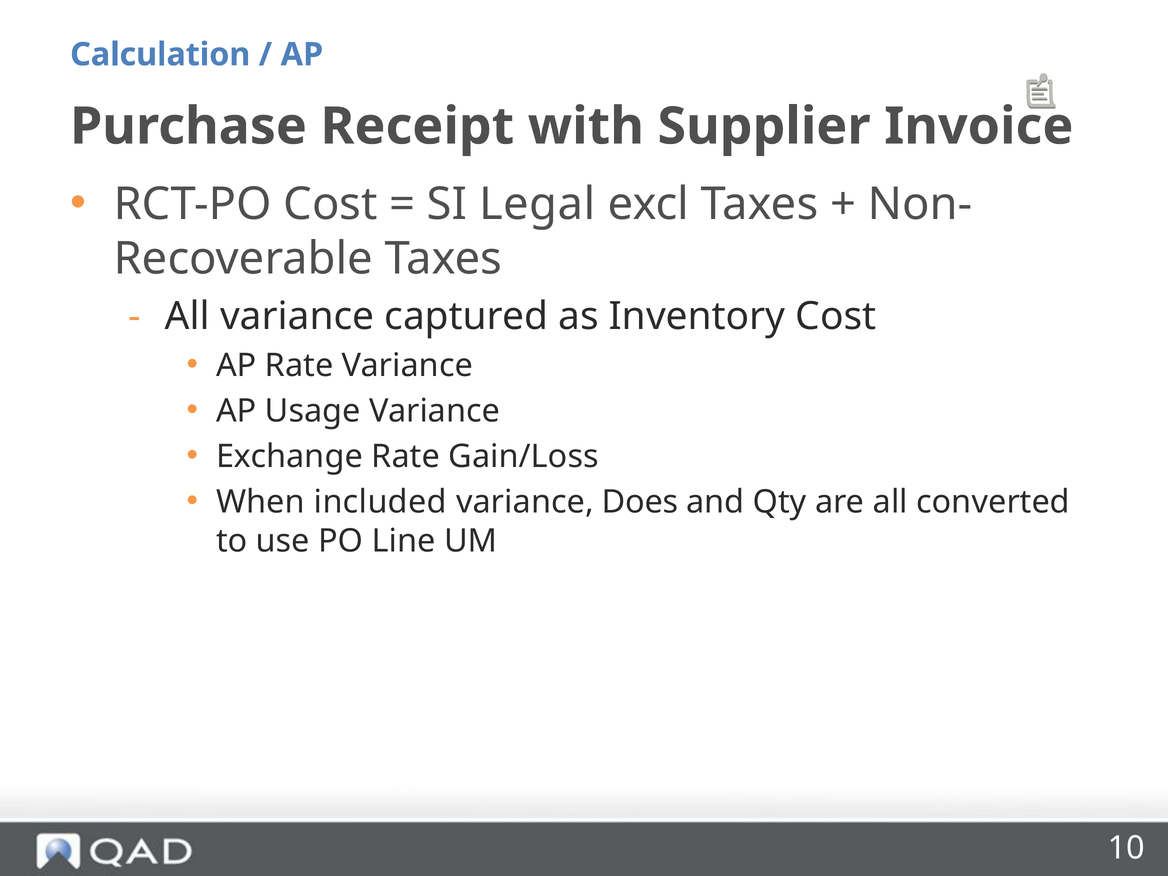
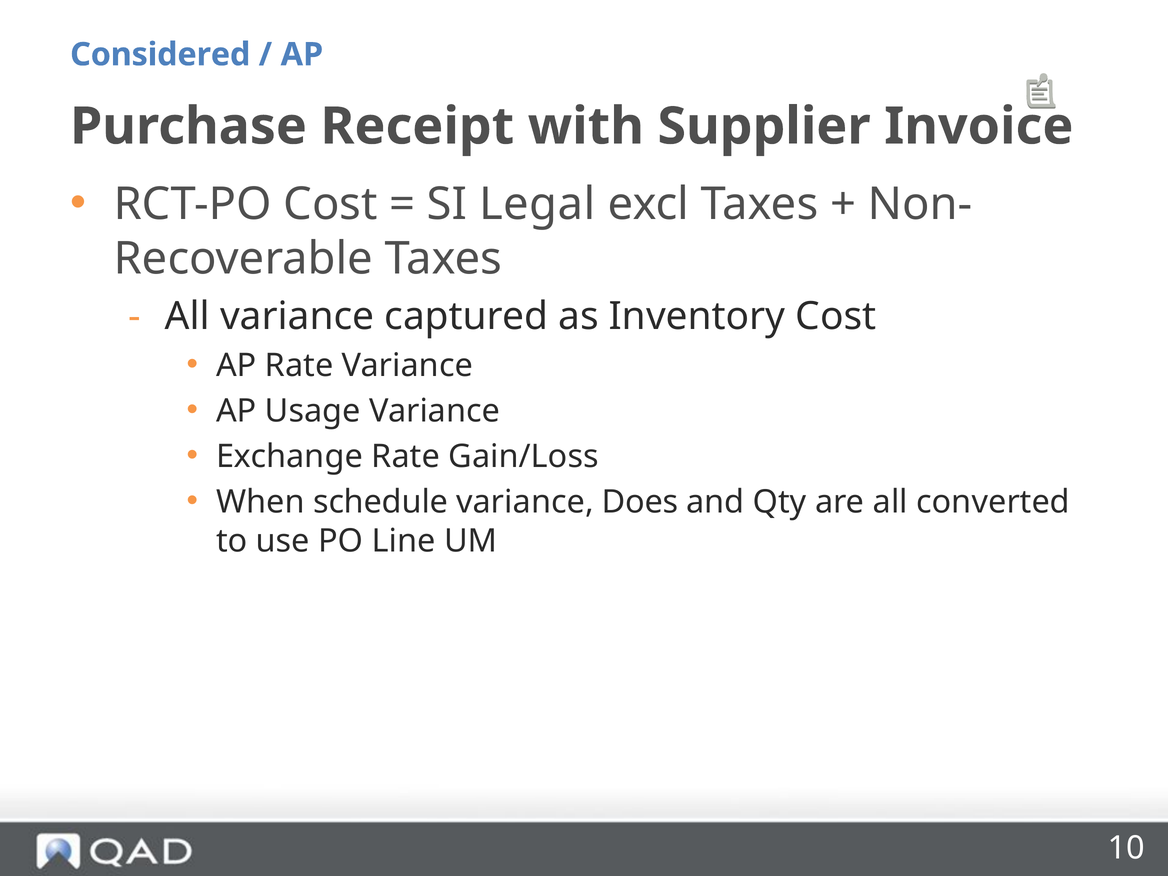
Calculation: Calculation -> Considered
included: included -> schedule
